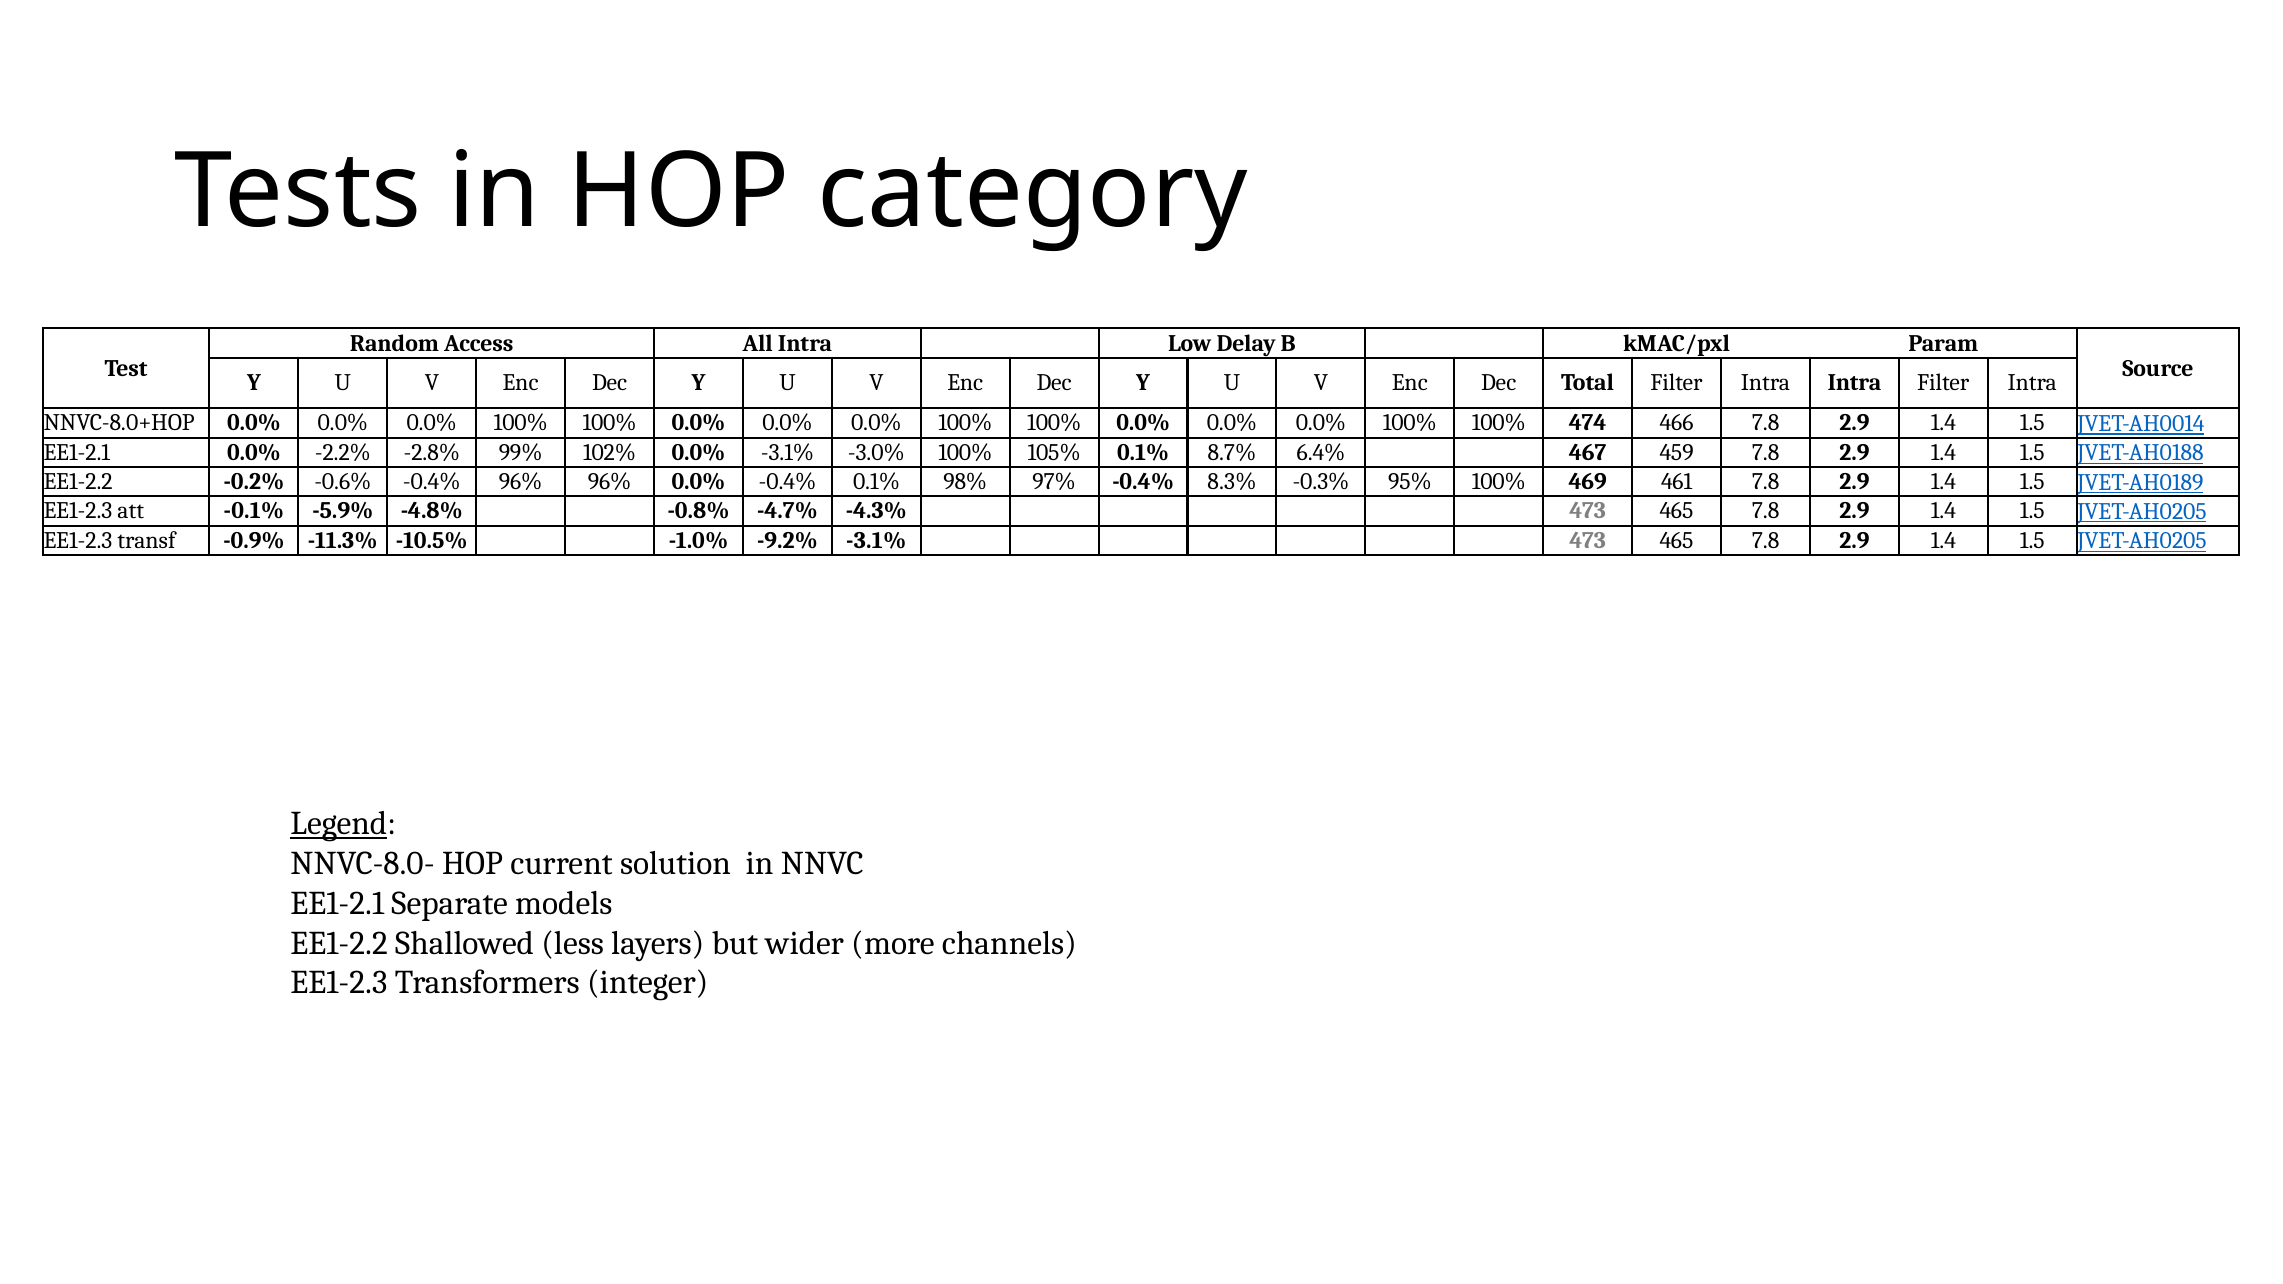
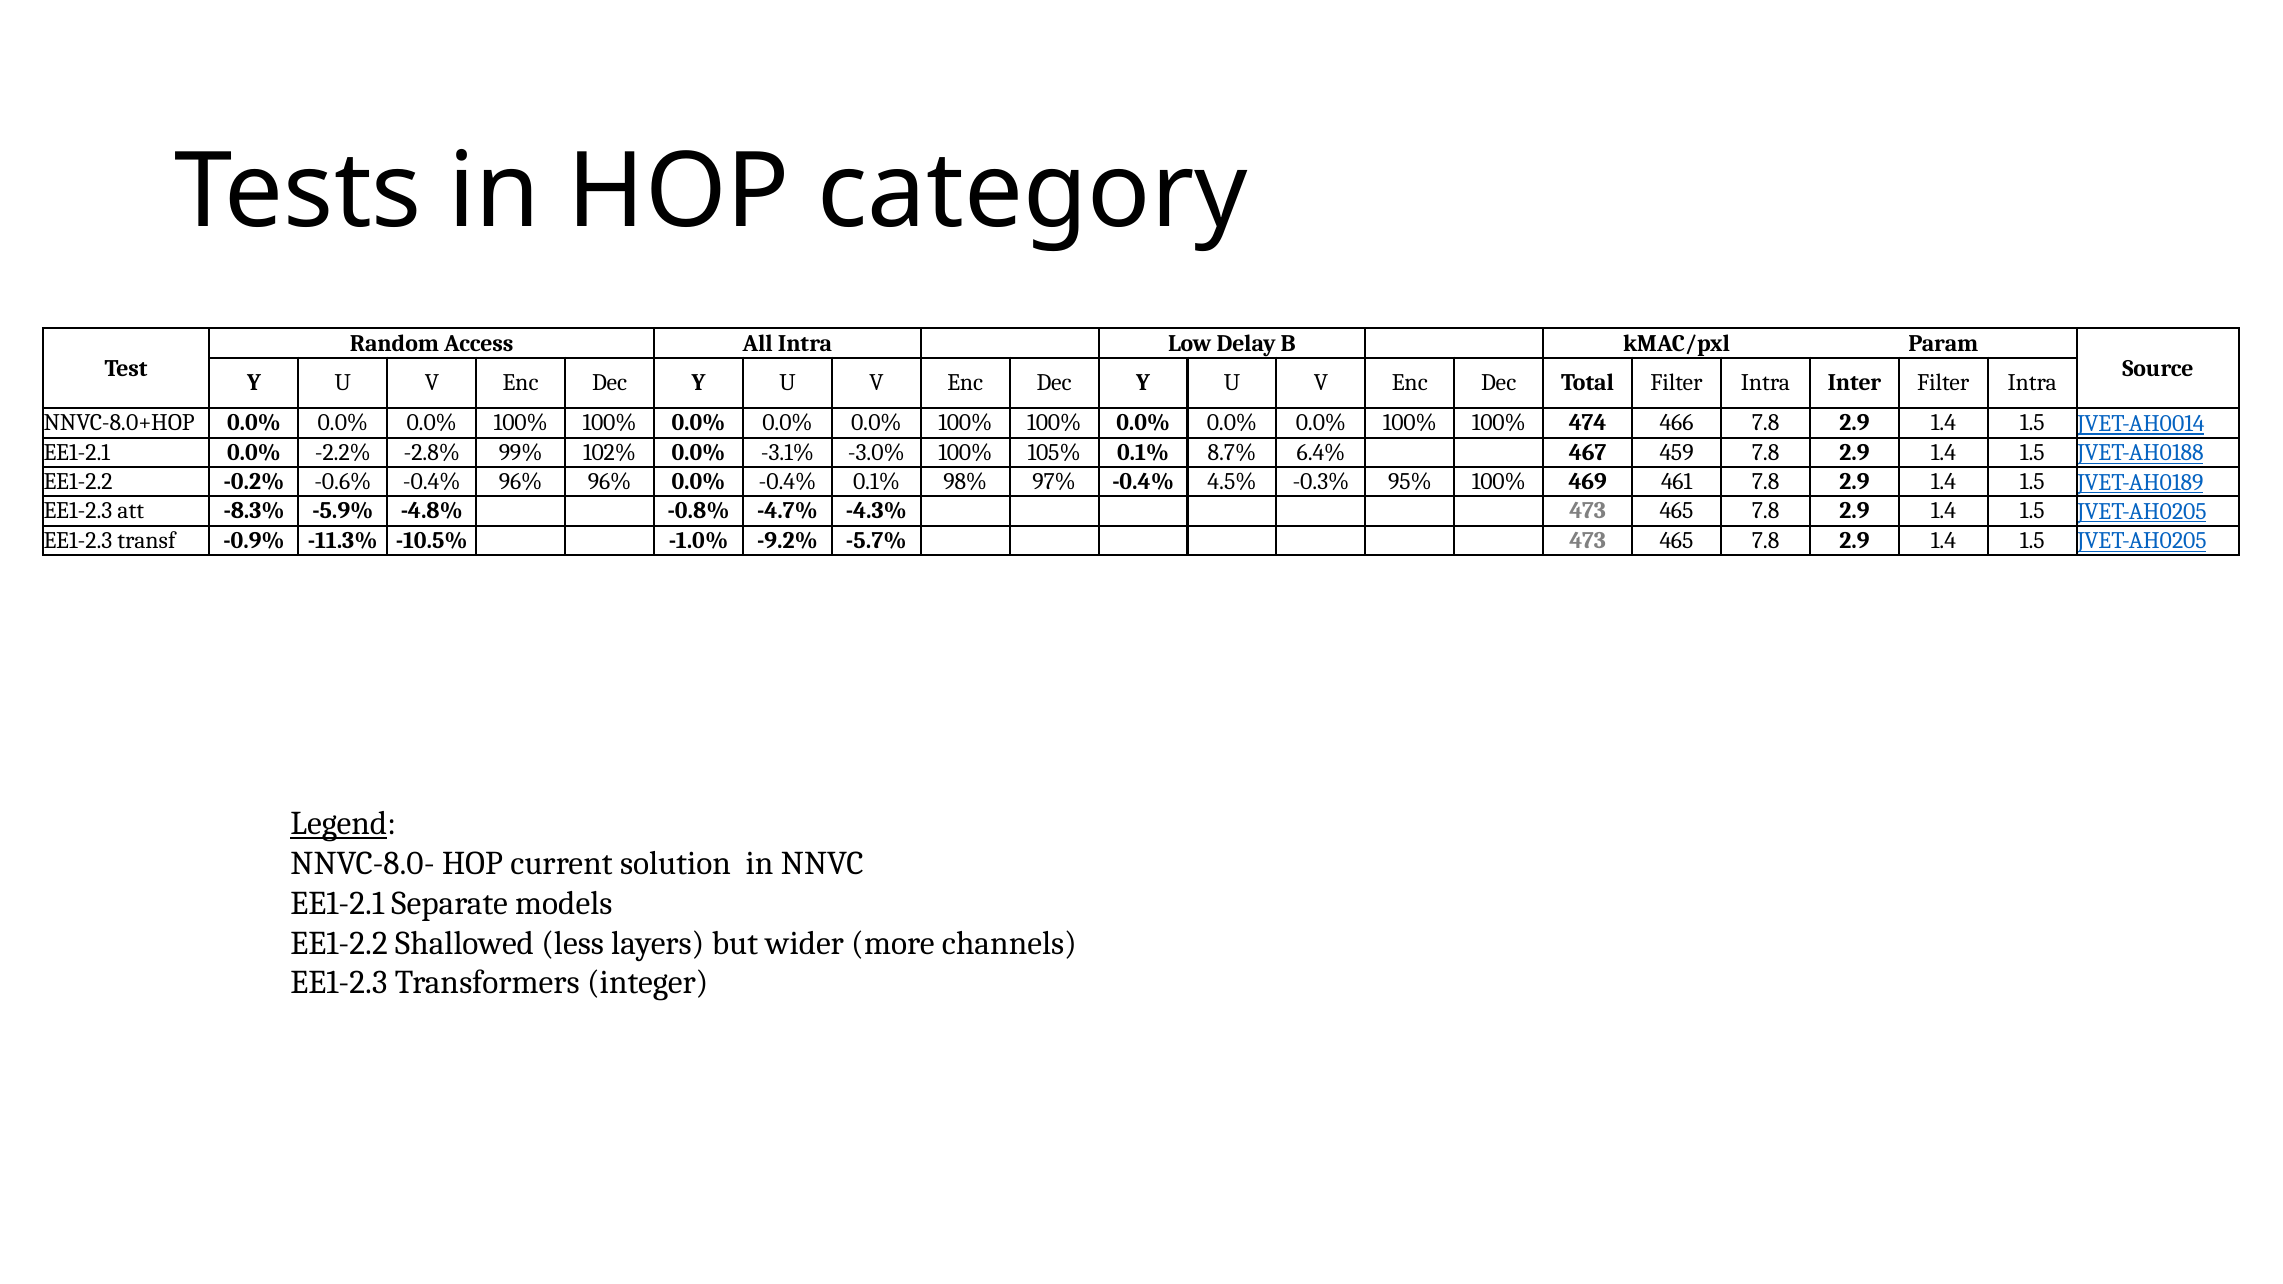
Intra Intra: Intra -> Inter
8.3%: 8.3% -> 4.5%
-0.1%: -0.1% -> -8.3%
-9.2% -3.1%: -3.1% -> -5.7%
